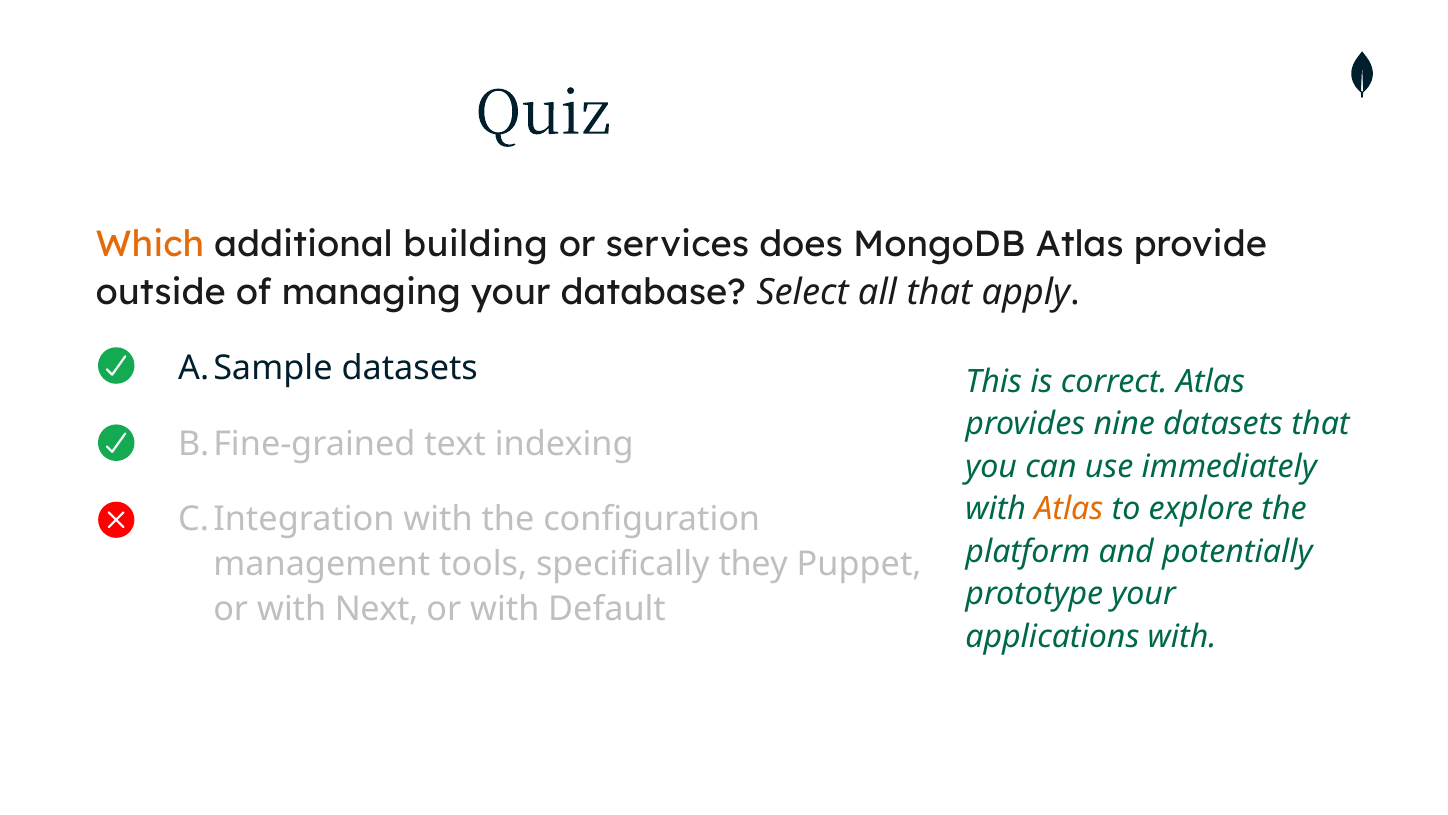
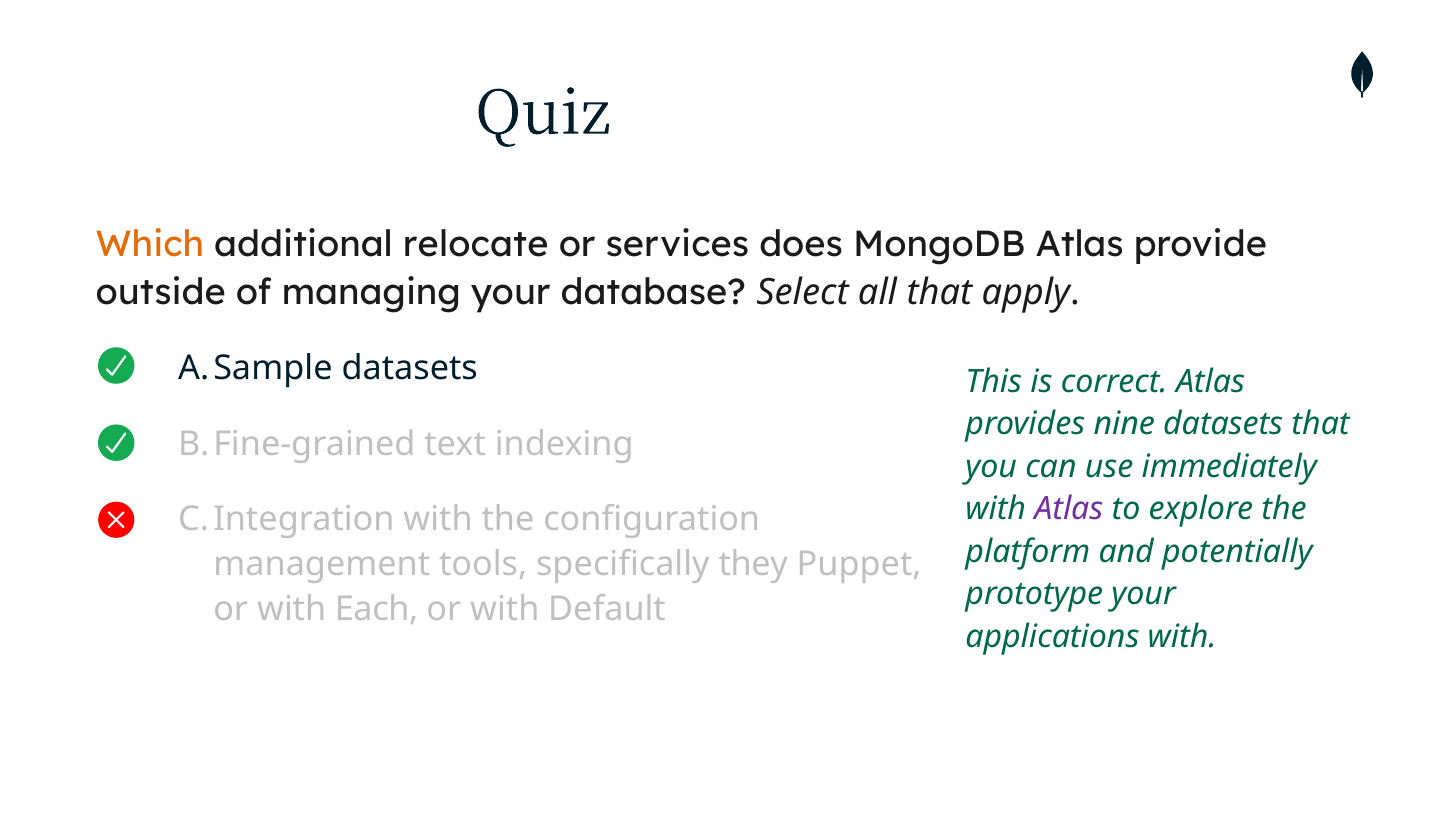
building: building -> relocate
Atlas at (1069, 509) colour: orange -> purple
Next: Next -> Each
